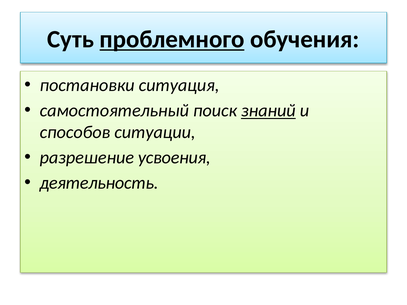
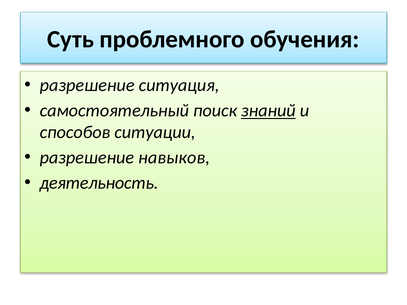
проблемного underline: present -> none
постановки at (87, 85): постановки -> разрешение
усвоения: усвоения -> навыков
